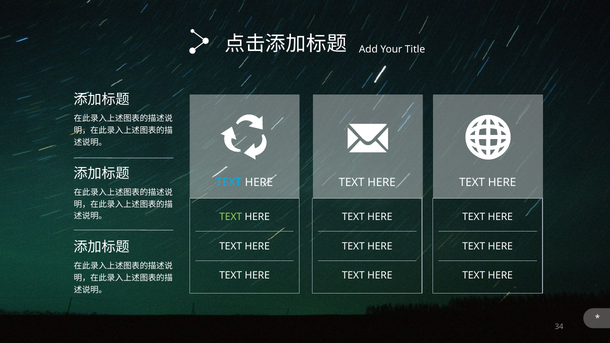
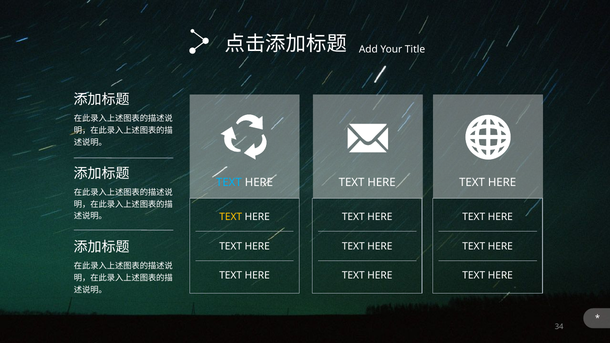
TEXT at (231, 217) colour: light green -> yellow
